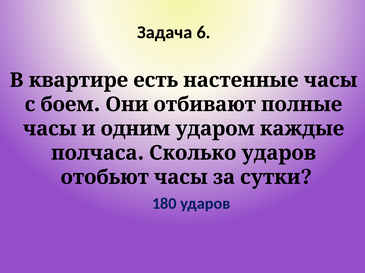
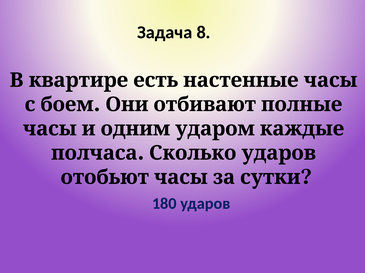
6: 6 -> 8
